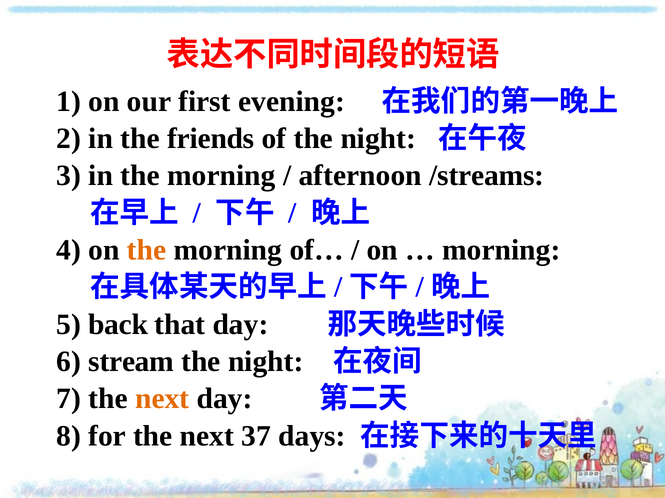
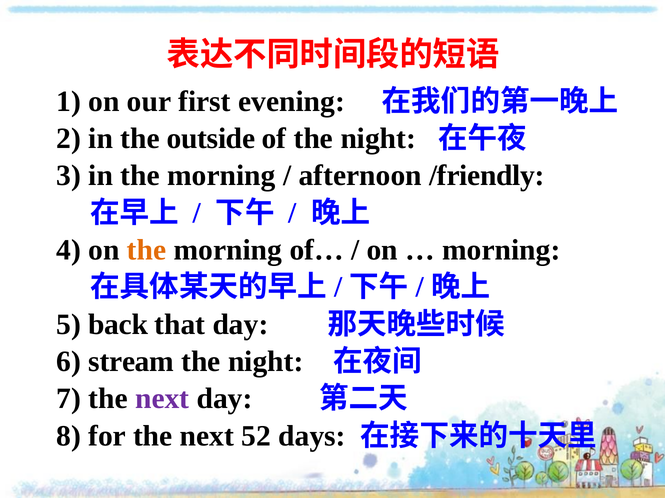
friends: friends -> outside
/streams: /streams -> /friendly
next at (162, 399) colour: orange -> purple
37: 37 -> 52
